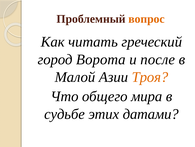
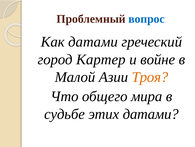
вопрос colour: orange -> blue
Как читать: читать -> датами
Ворота: Ворота -> Картер
после: после -> войне
